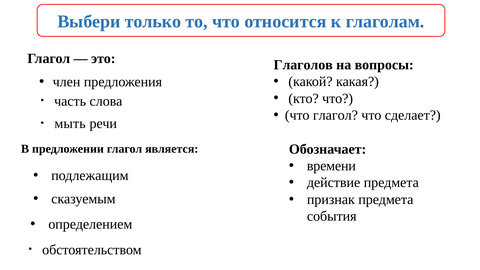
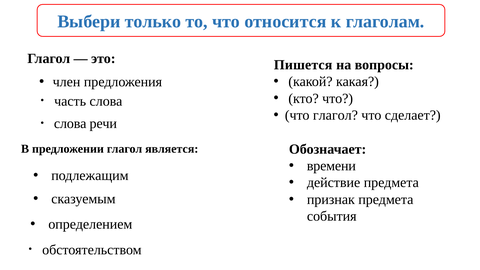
Глаголов: Глаголов -> Пишется
мыть at (70, 124): мыть -> слова
